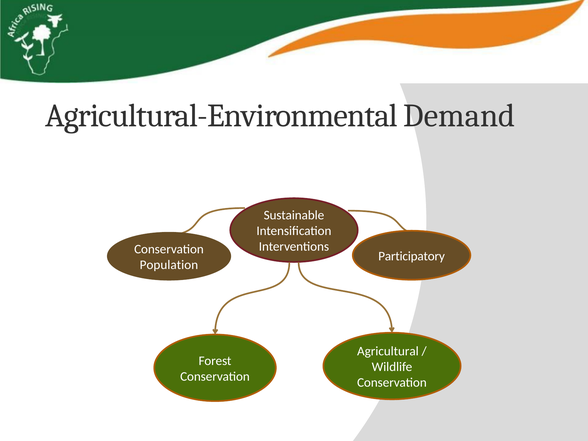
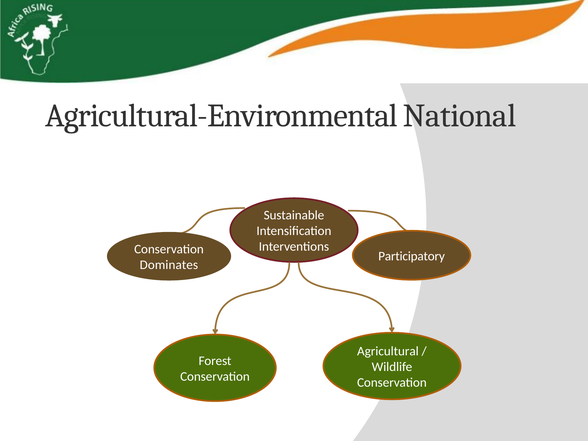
Demand: Demand -> National
Population: Population -> Dominates
